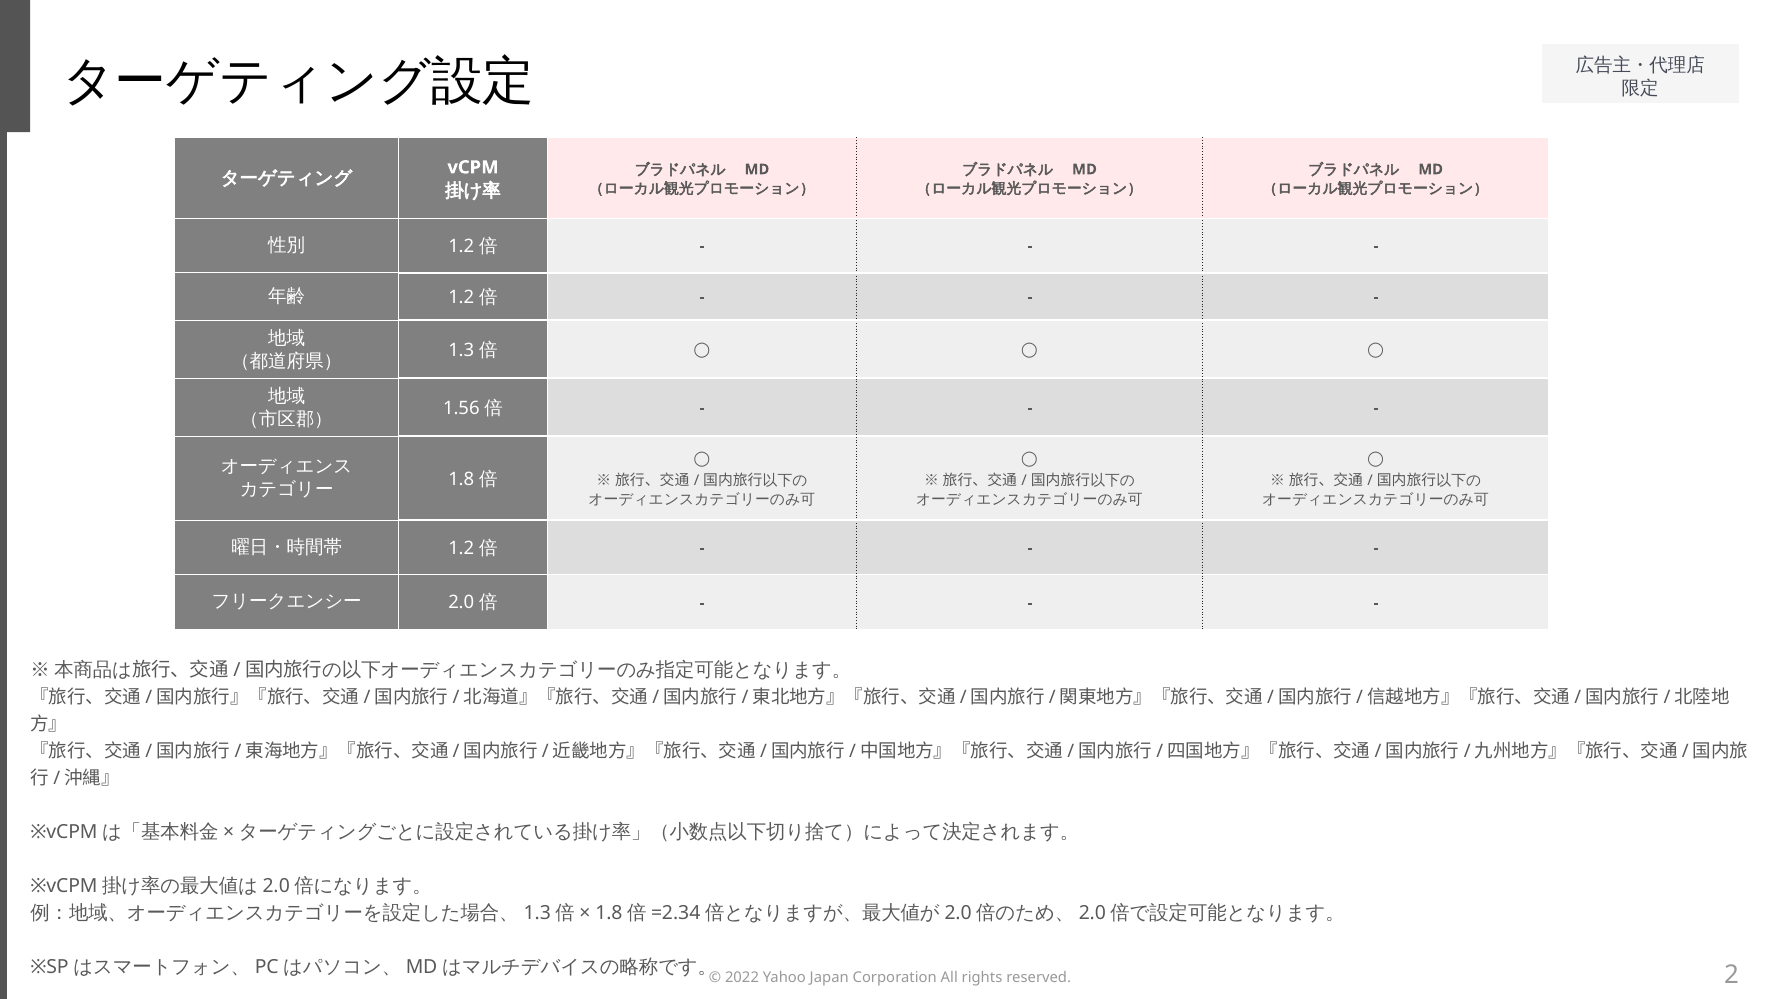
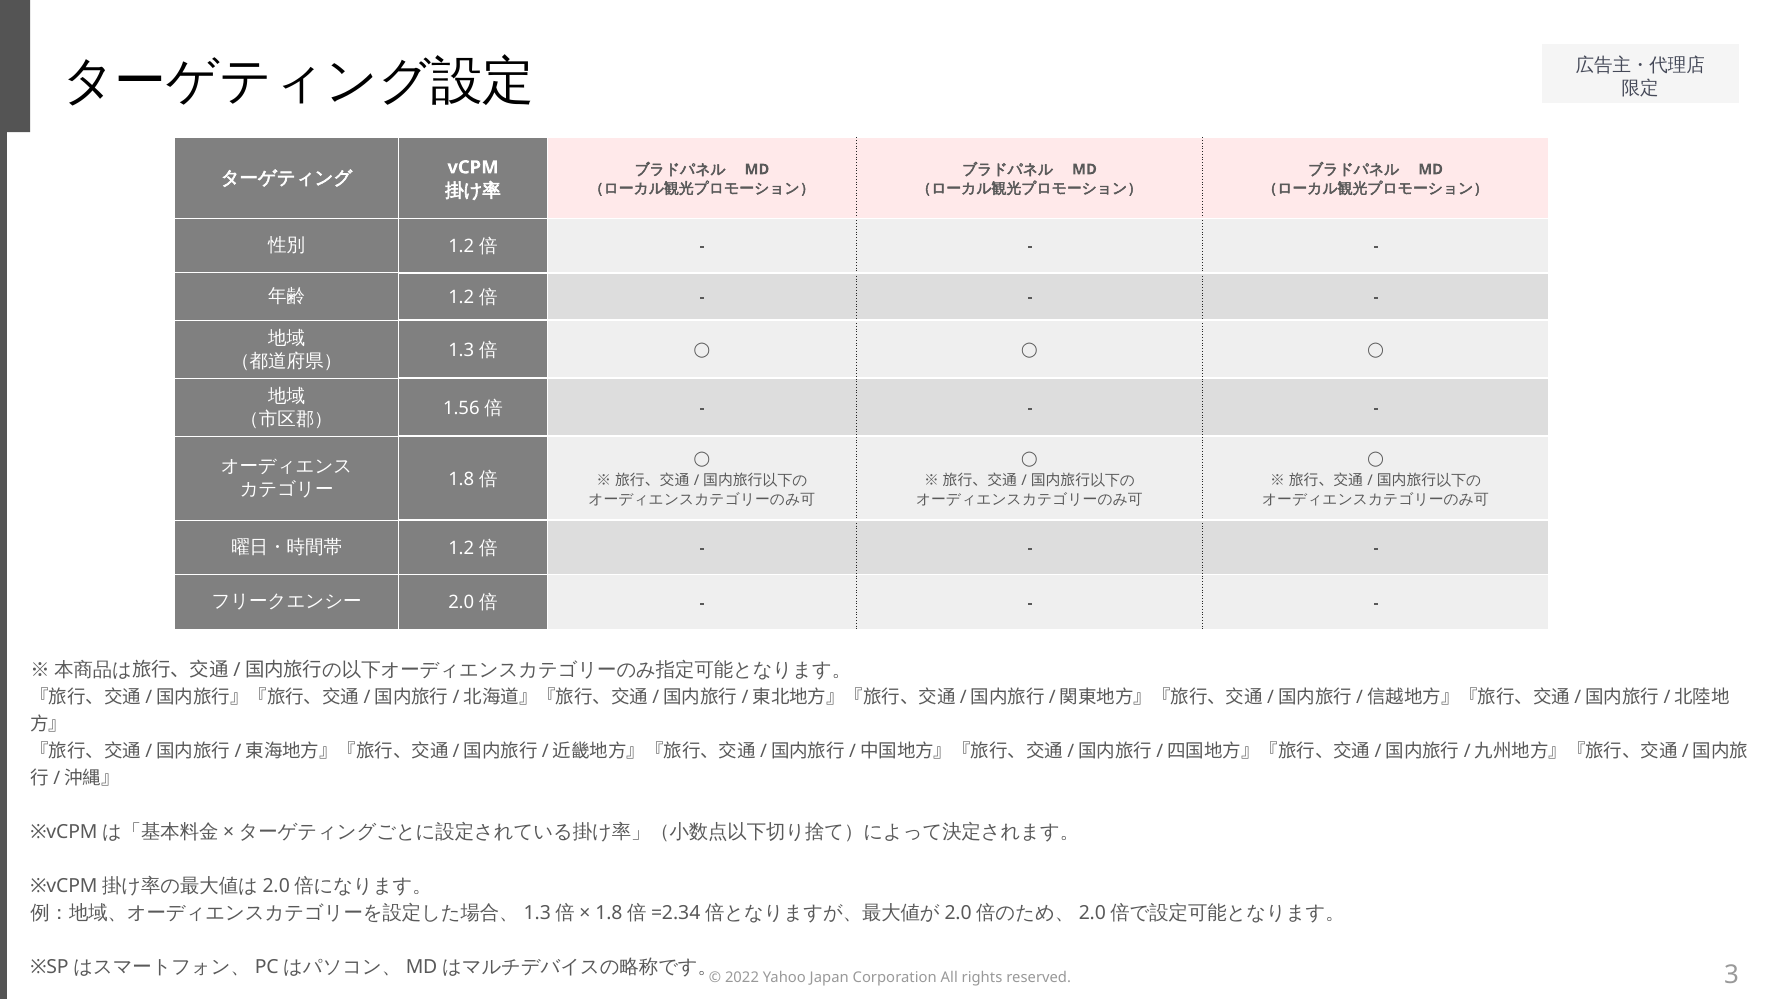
2: 2 -> 3
